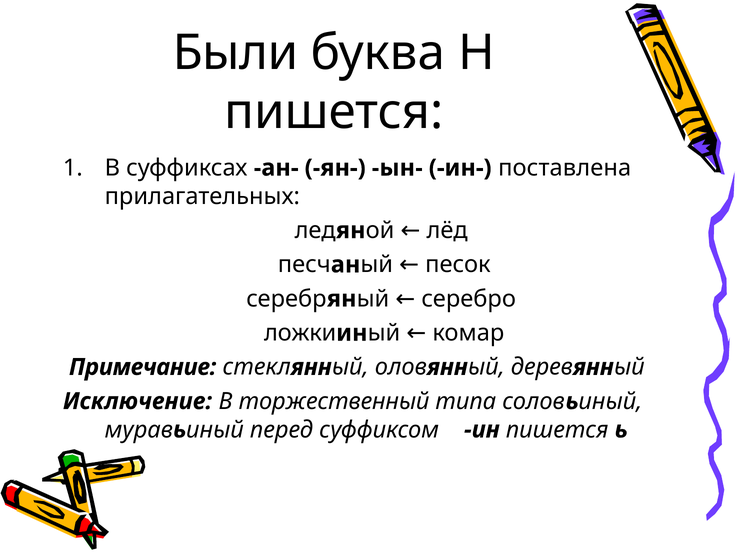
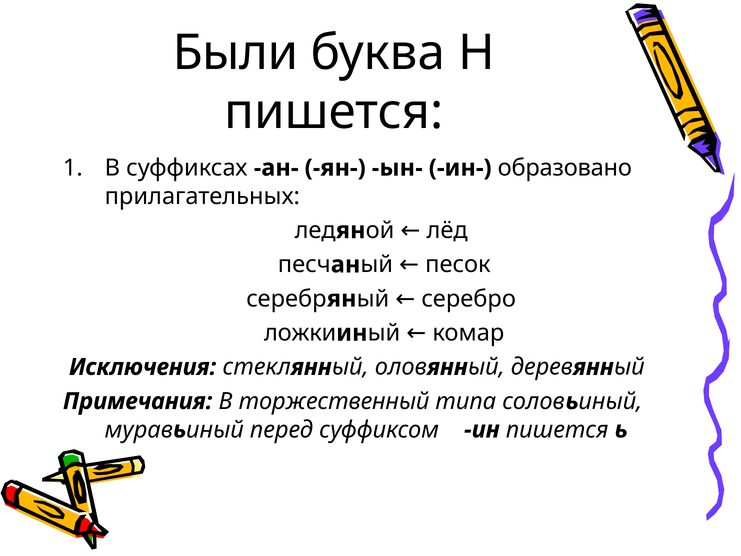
поставлена: поставлена -> образовано
Примечание: Примечание -> Исключения
Исключение: Исключение -> Примечания
